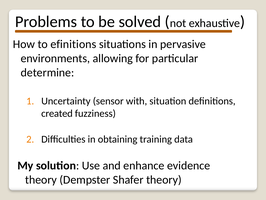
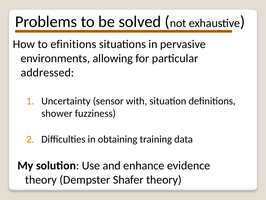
determine: determine -> addressed
created: created -> shower
